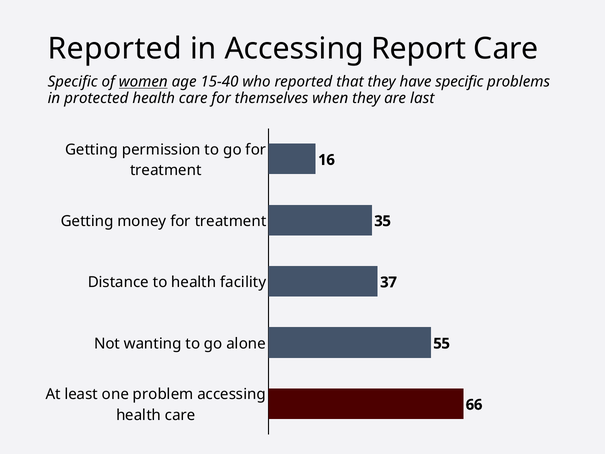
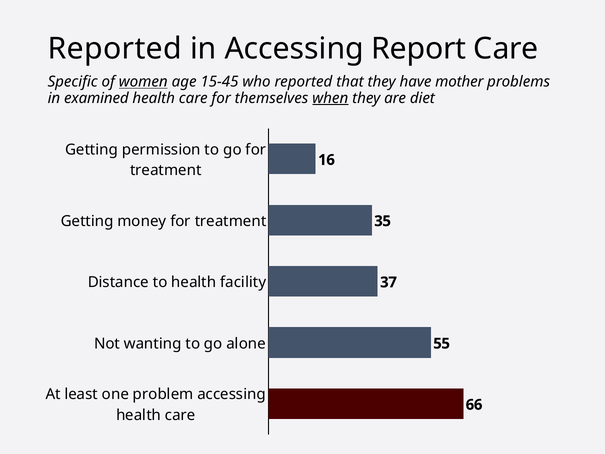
15-40: 15-40 -> 15-45
have specific: specific -> mother
protected: protected -> examined
when underline: none -> present
last: last -> diet
